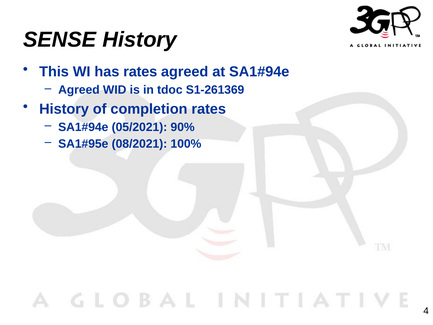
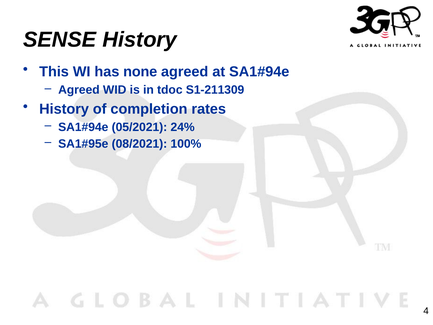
has rates: rates -> none
S1-261369: S1-261369 -> S1-211309
90%: 90% -> 24%
